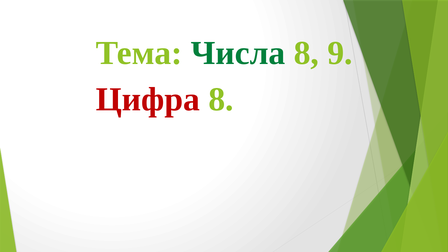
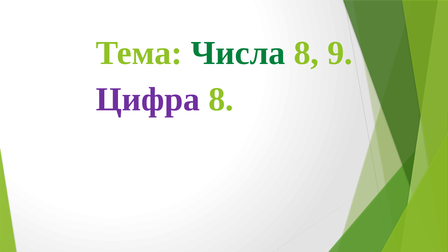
Цифра colour: red -> purple
